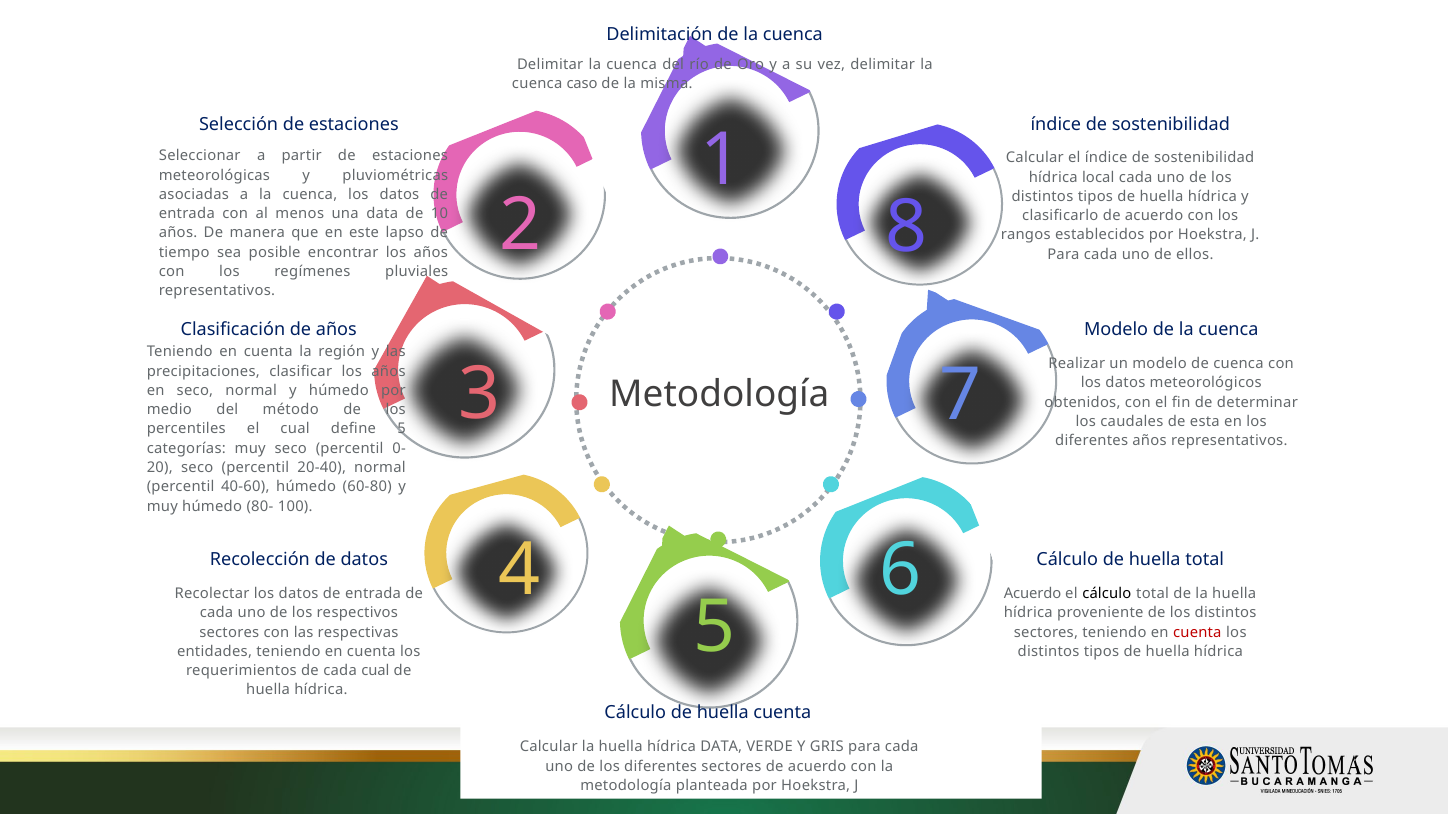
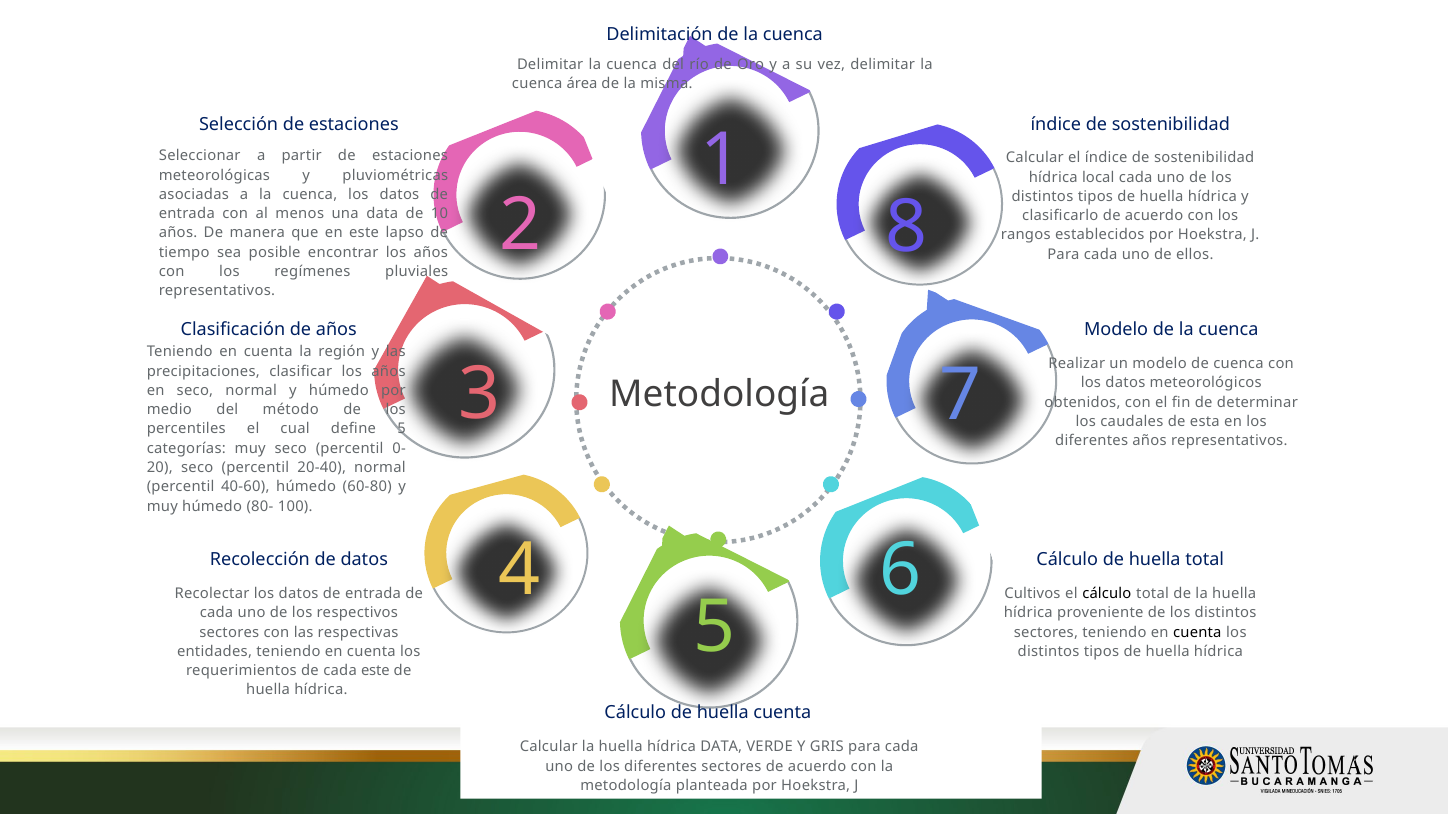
caso: caso -> área
Acuerdo at (1033, 594): Acuerdo -> Cultivos
cuenta at (1197, 633) colour: red -> black
cada cual: cual -> este
